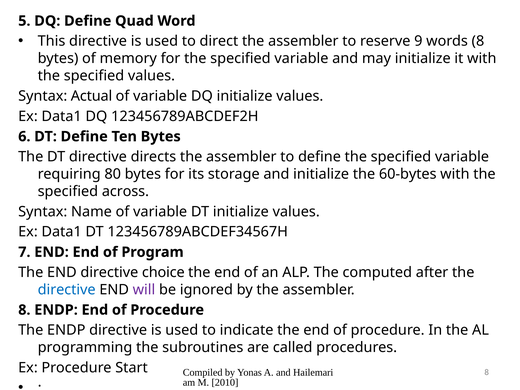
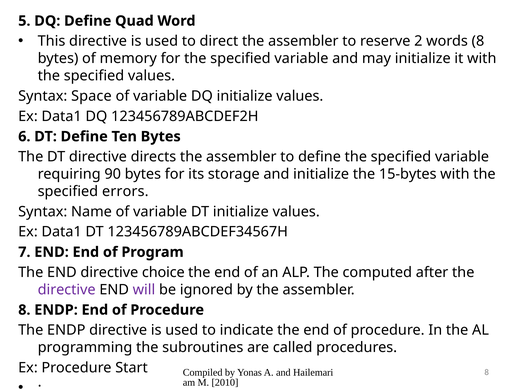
9: 9 -> 2
Actual: Actual -> Space
80: 80 -> 90
60-bytes: 60-bytes -> 15-bytes
across: across -> errors
directive at (67, 290) colour: blue -> purple
